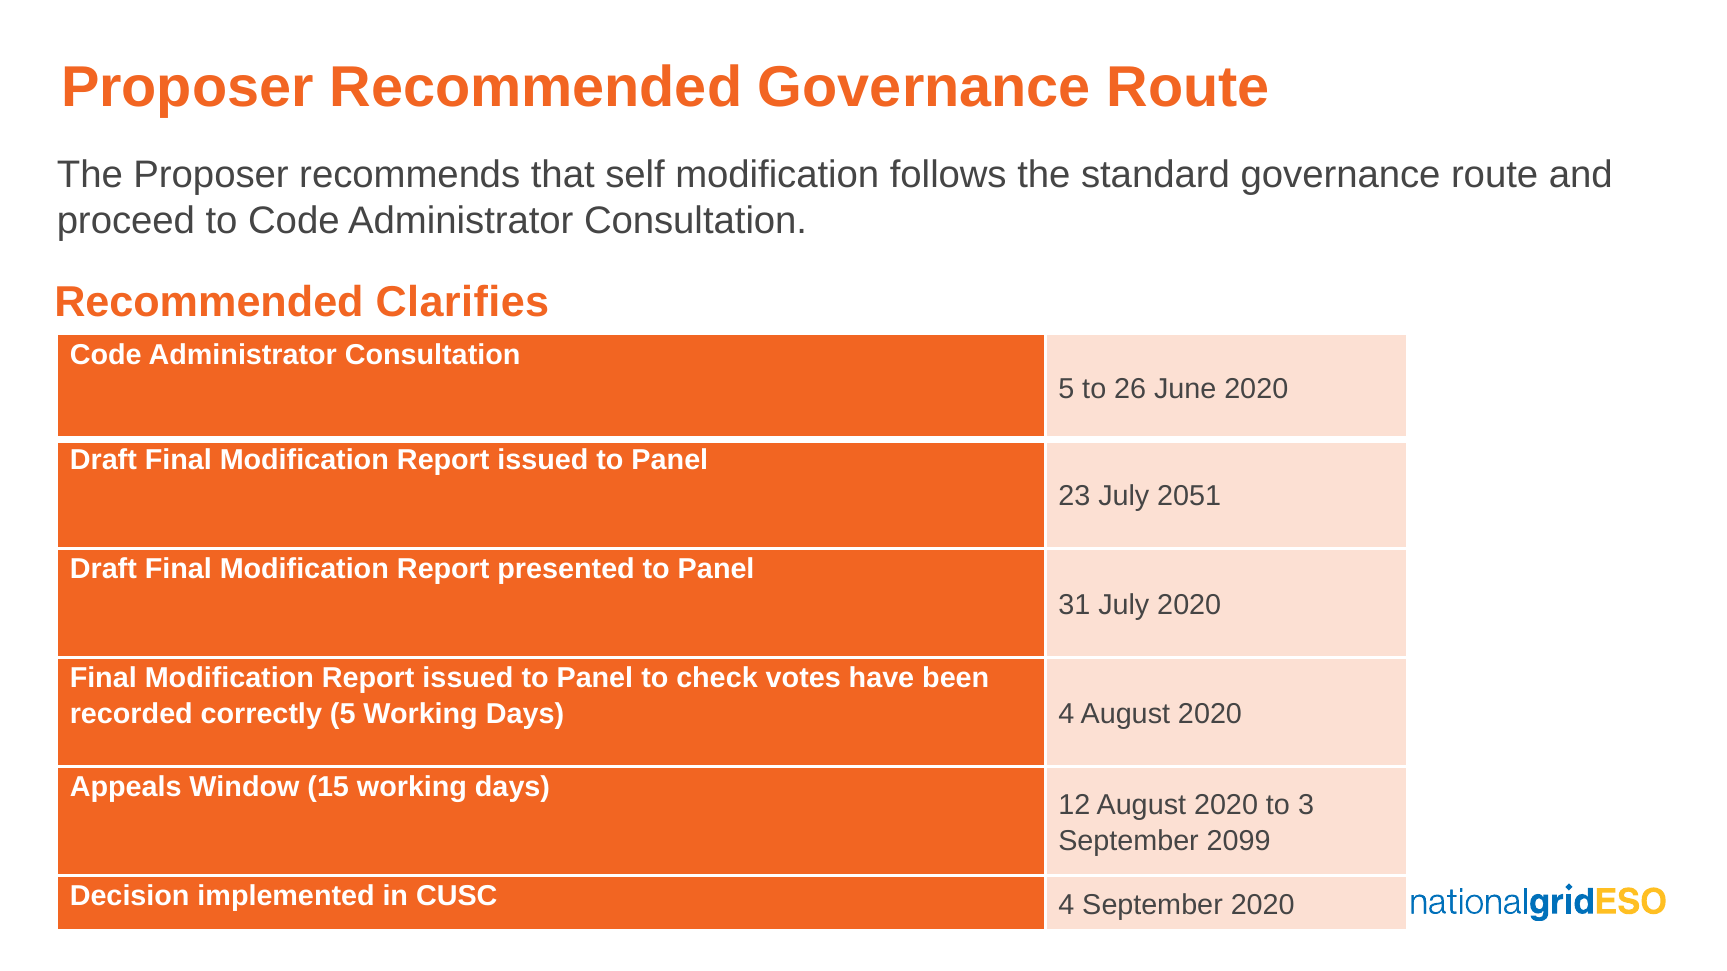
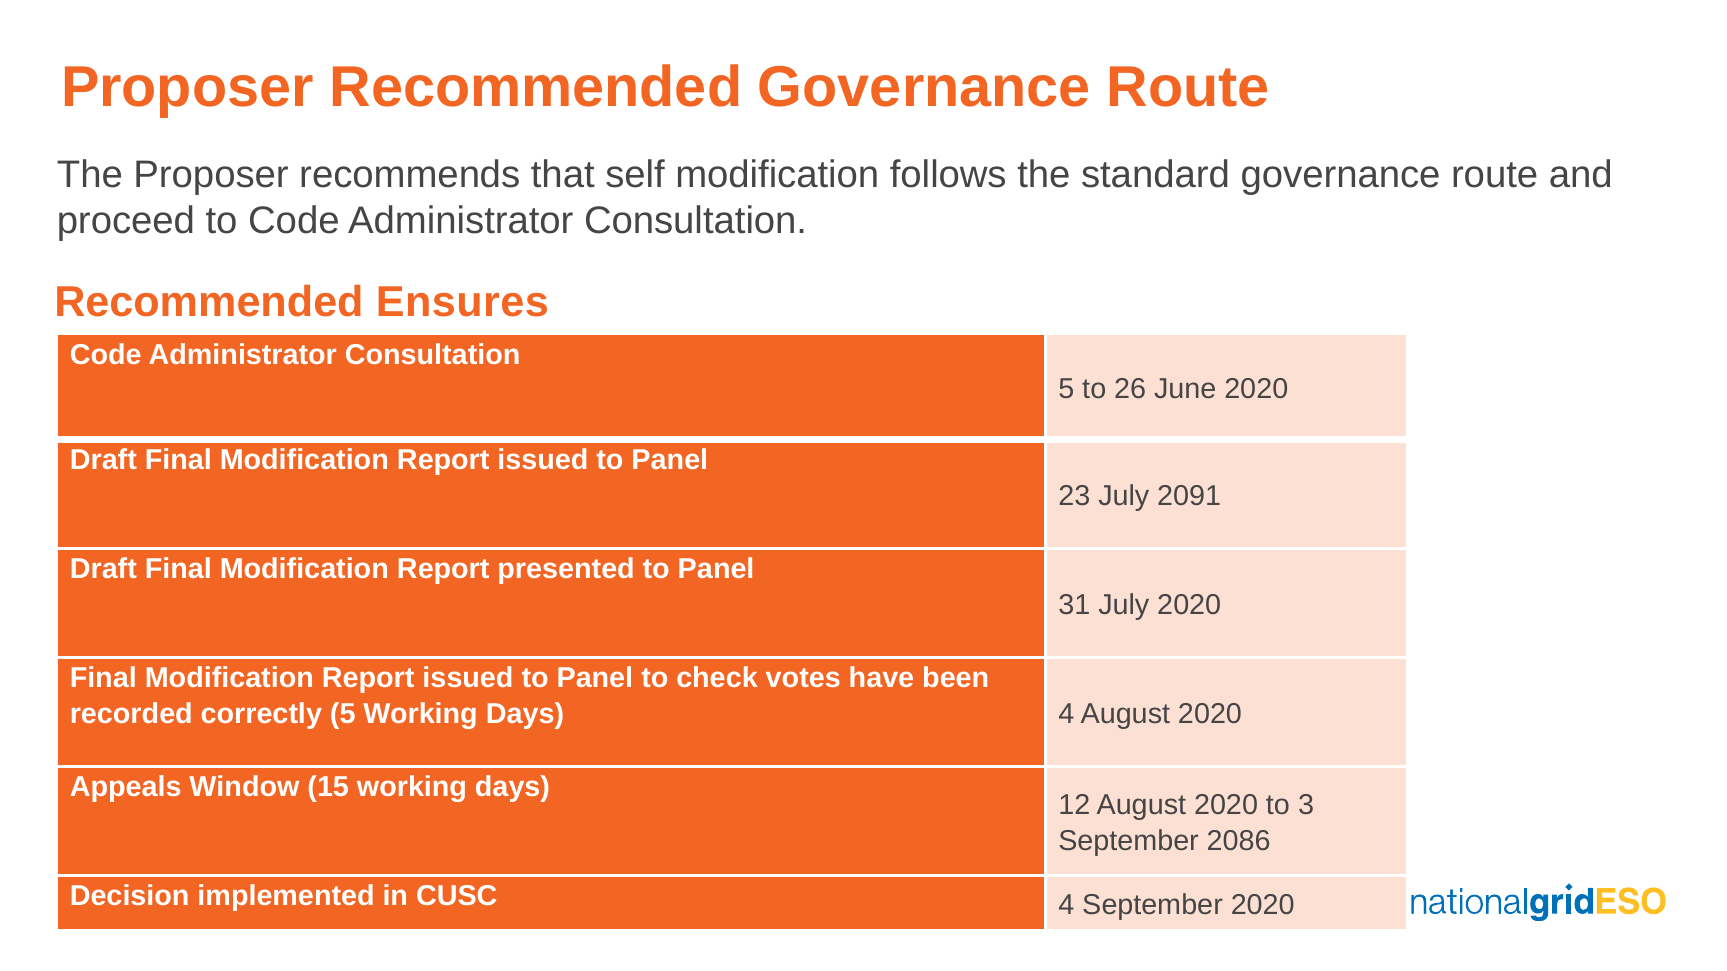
Clarifies: Clarifies -> Ensures
2051: 2051 -> 2091
2099: 2099 -> 2086
